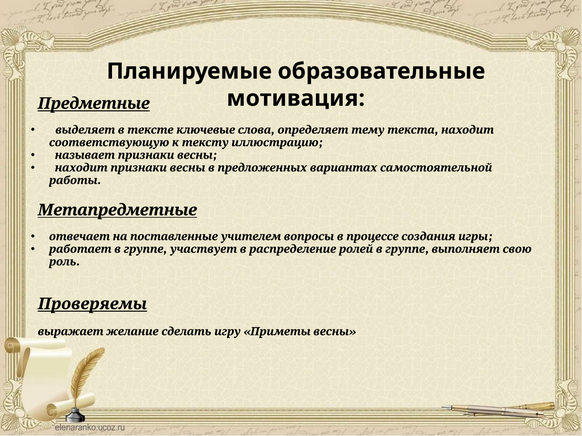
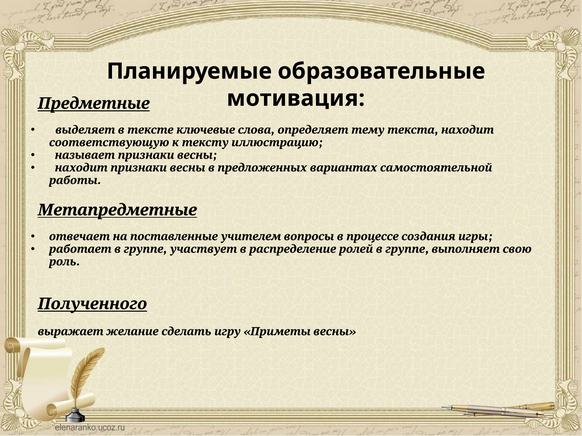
Проверяемы: Проверяемы -> Полученного
